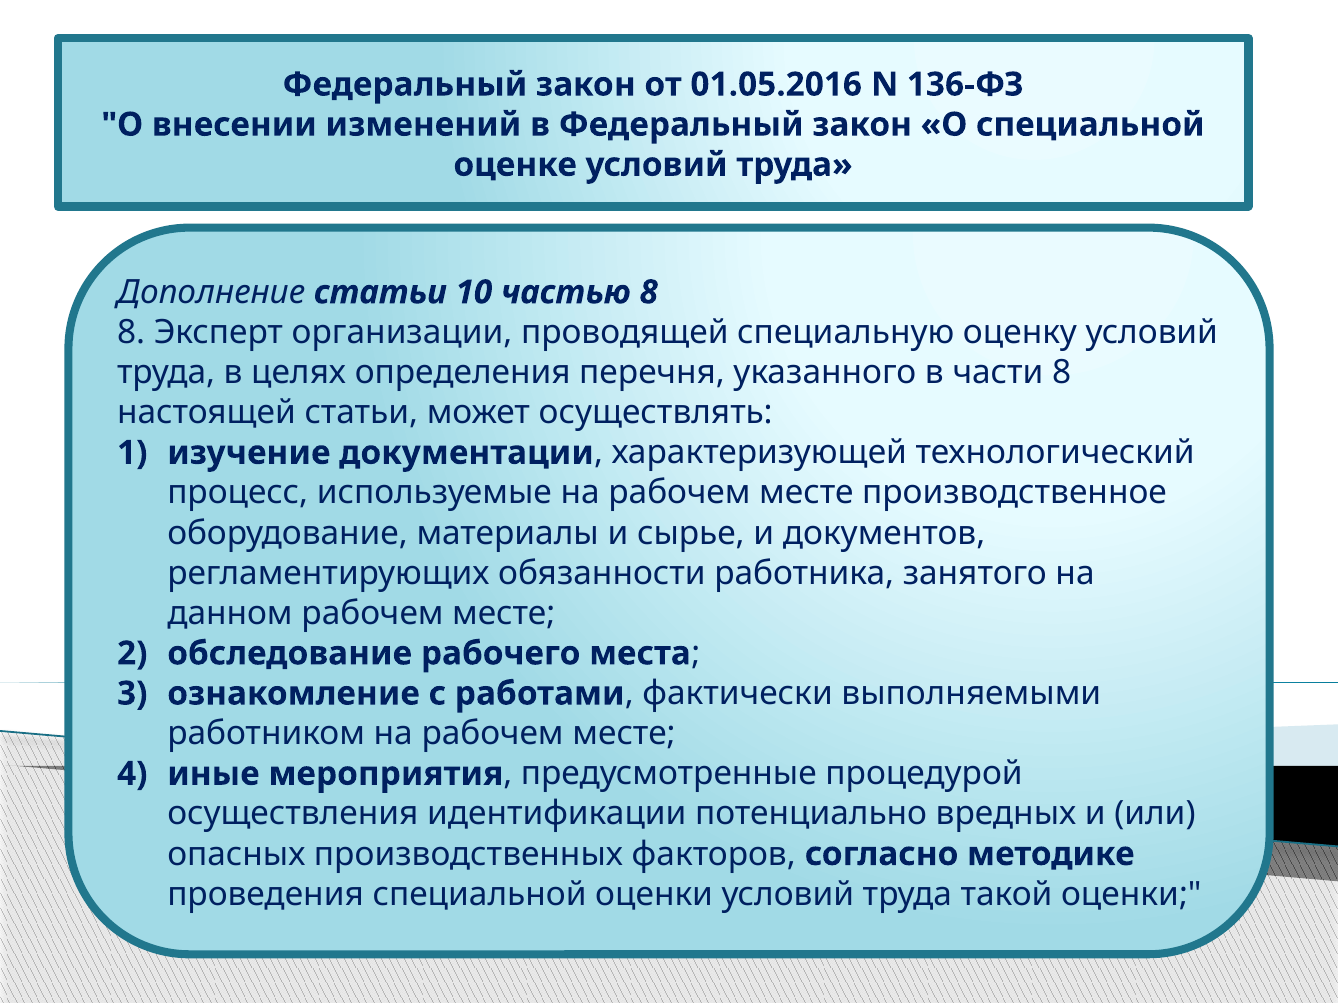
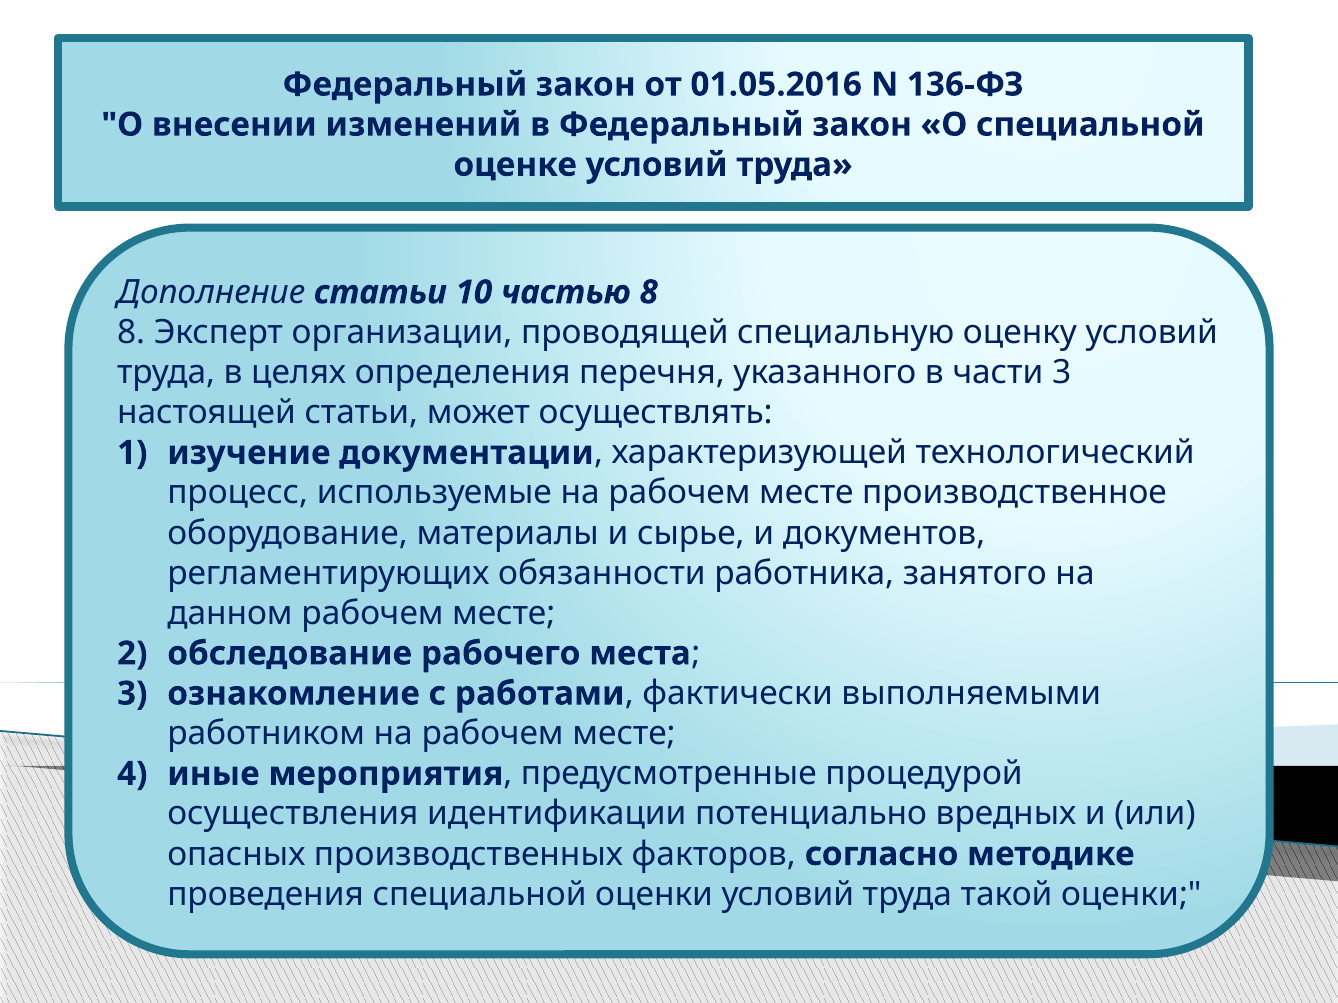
части 8: 8 -> 3
